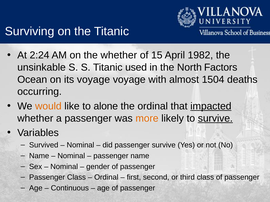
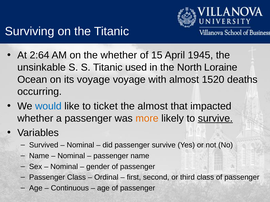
2:24: 2:24 -> 2:64
1982: 1982 -> 1945
Factors: Factors -> Loraine
1504: 1504 -> 1520
would colour: orange -> blue
alone: alone -> ticket
the ordinal: ordinal -> almost
impacted underline: present -> none
